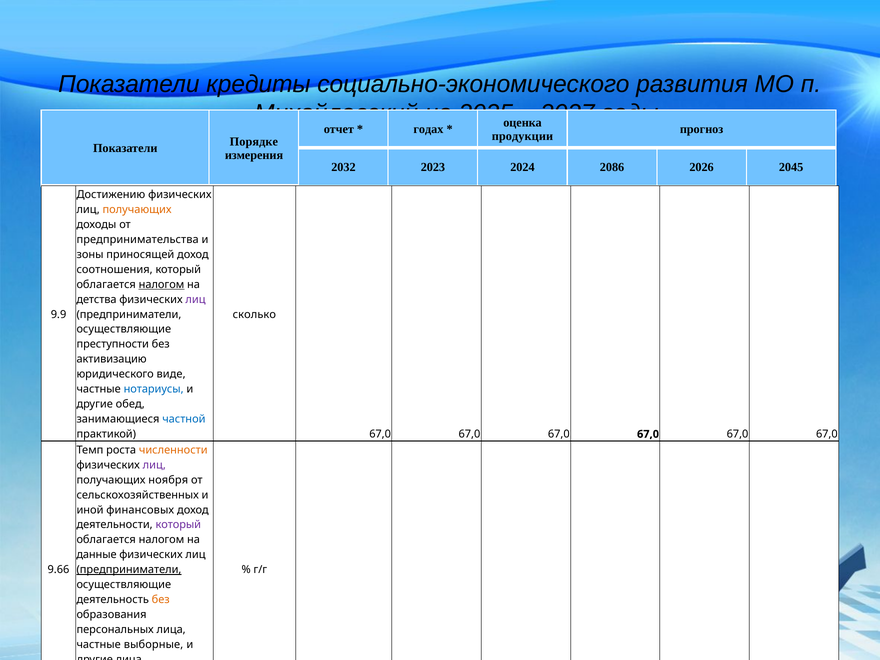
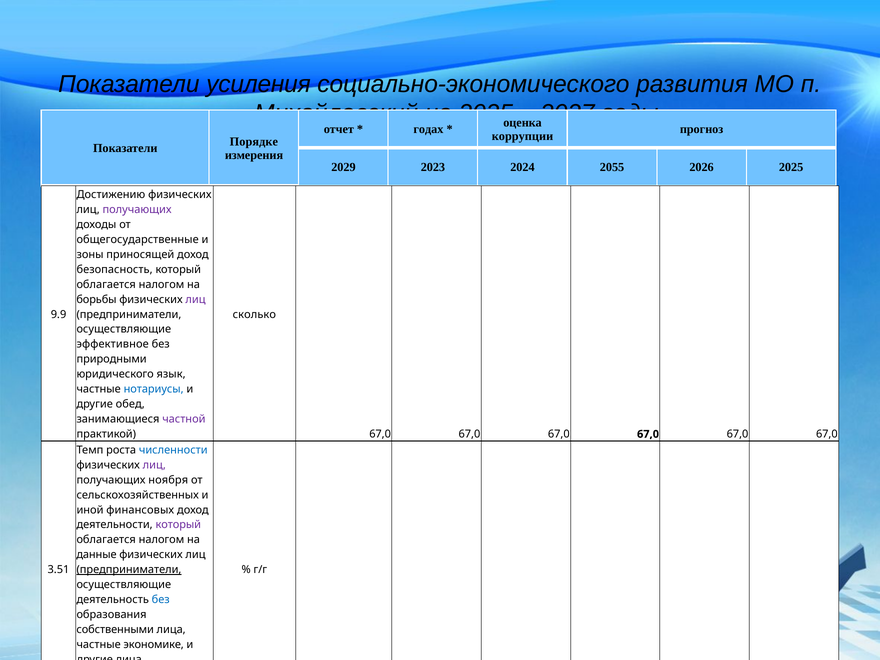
кредиты: кредиты -> усиления
продукции: продукции -> коррупции
2032: 2032 -> 2029
2086: 2086 -> 2055
2026 2045: 2045 -> 2025
получающих at (137, 210) colour: orange -> purple
предпринимательства: предпринимательства -> общегосударственные
соотношения: соотношения -> безопасность
налогом at (161, 284) underline: present -> none
детства: детства -> борьбы
преступности: преступности -> эффективное
активизацию: активизацию -> природными
виде: виде -> язык
частной at (184, 419) colour: blue -> purple
численности colour: orange -> blue
9.66: 9.66 -> 3.51
без at (161, 600) colour: orange -> blue
персональных: персональных -> собственными
выборные: выборные -> экономике
